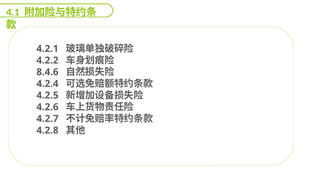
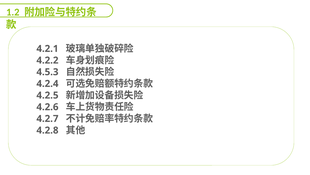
4.1: 4.1 -> 1.2
8.4.6: 8.4.6 -> 4.5.3
